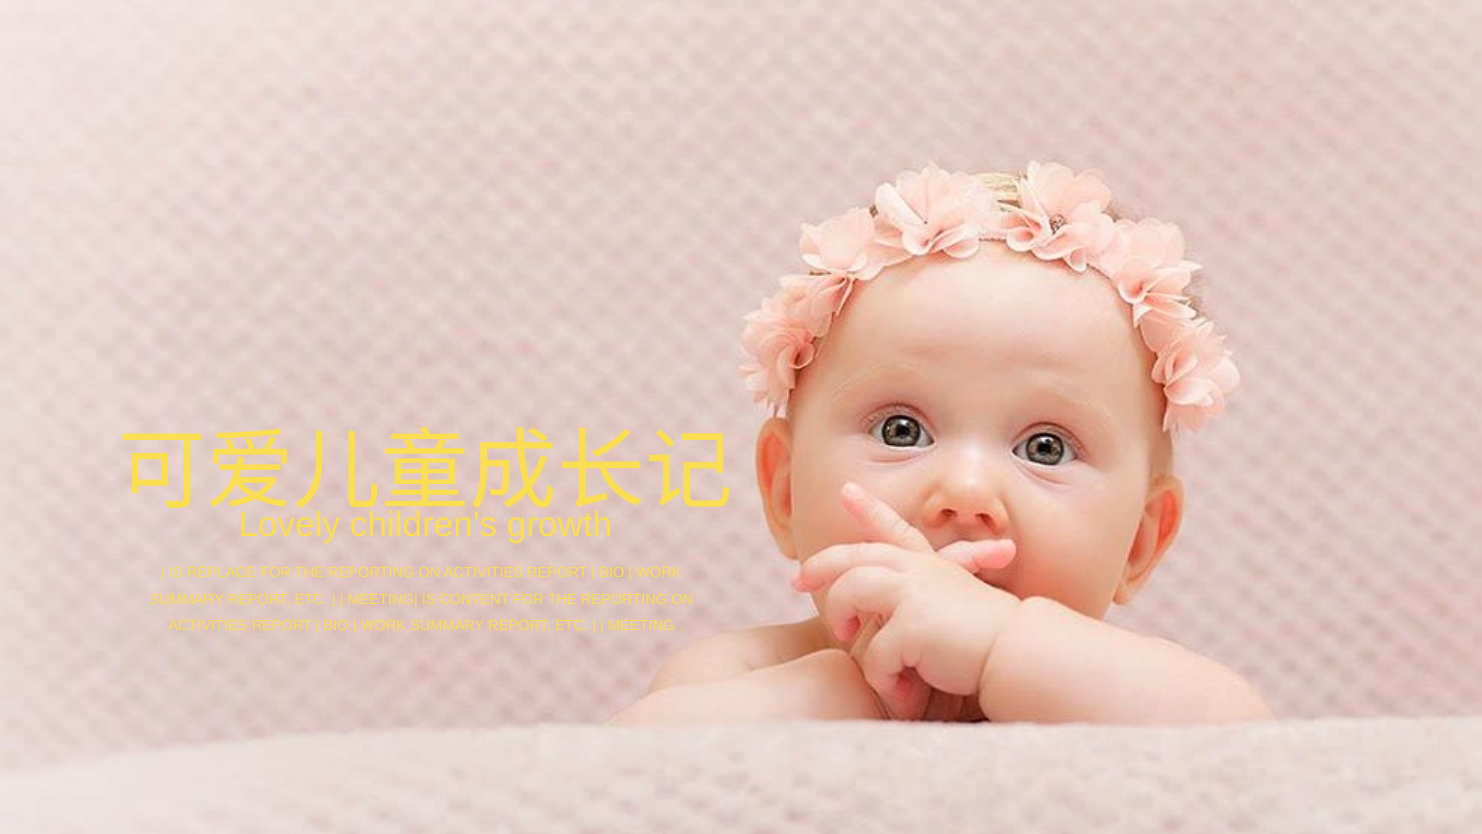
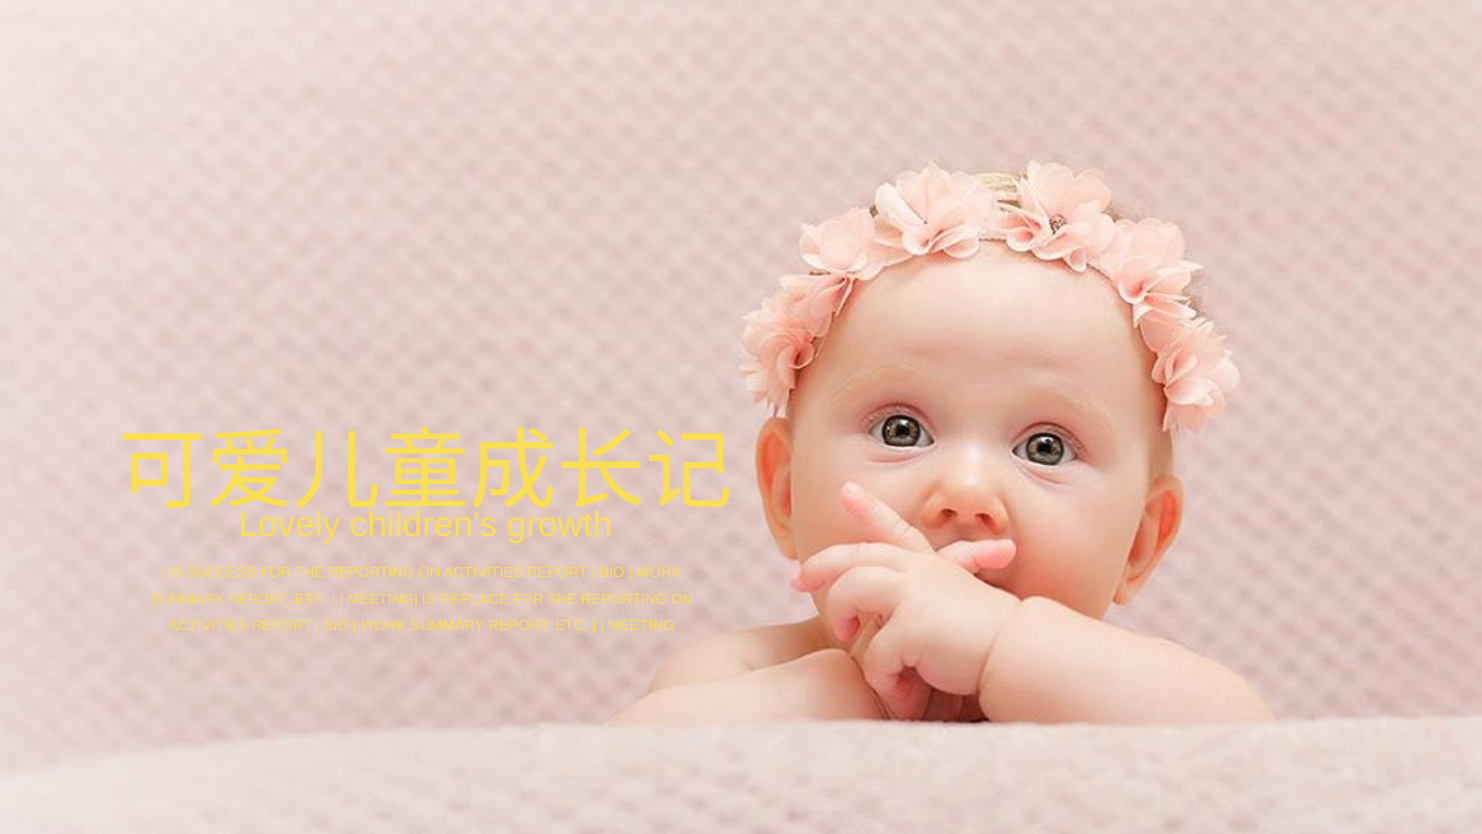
REPLACE: REPLACE -> SUCCESS
CONTENT: CONTENT -> REPLACE
